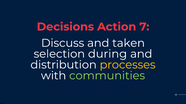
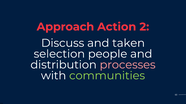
Decisions: Decisions -> Approach
7: 7 -> 2
during: during -> people
processes colour: yellow -> pink
